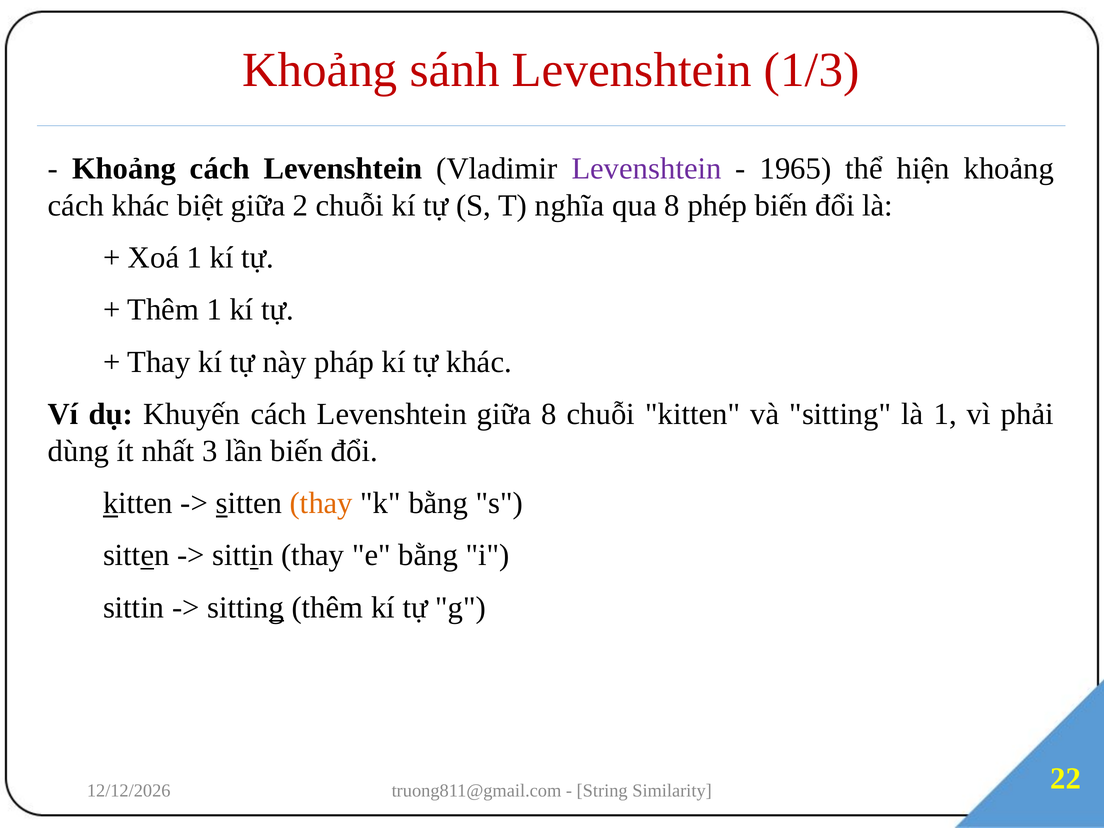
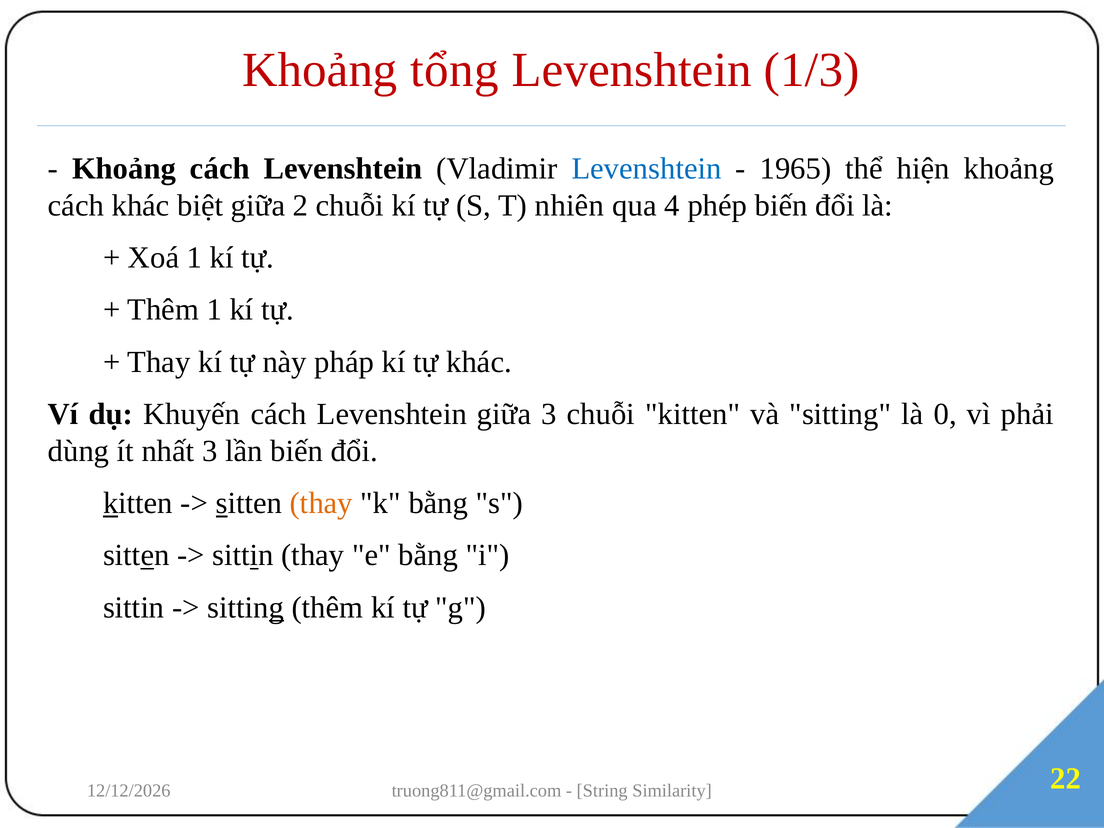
sánh: sánh -> tổng
Levenshtein at (647, 169) colour: purple -> blue
nghĩa: nghĩa -> nhiên
qua 8: 8 -> 4
giữa 8: 8 -> 3
là 1: 1 -> 0
